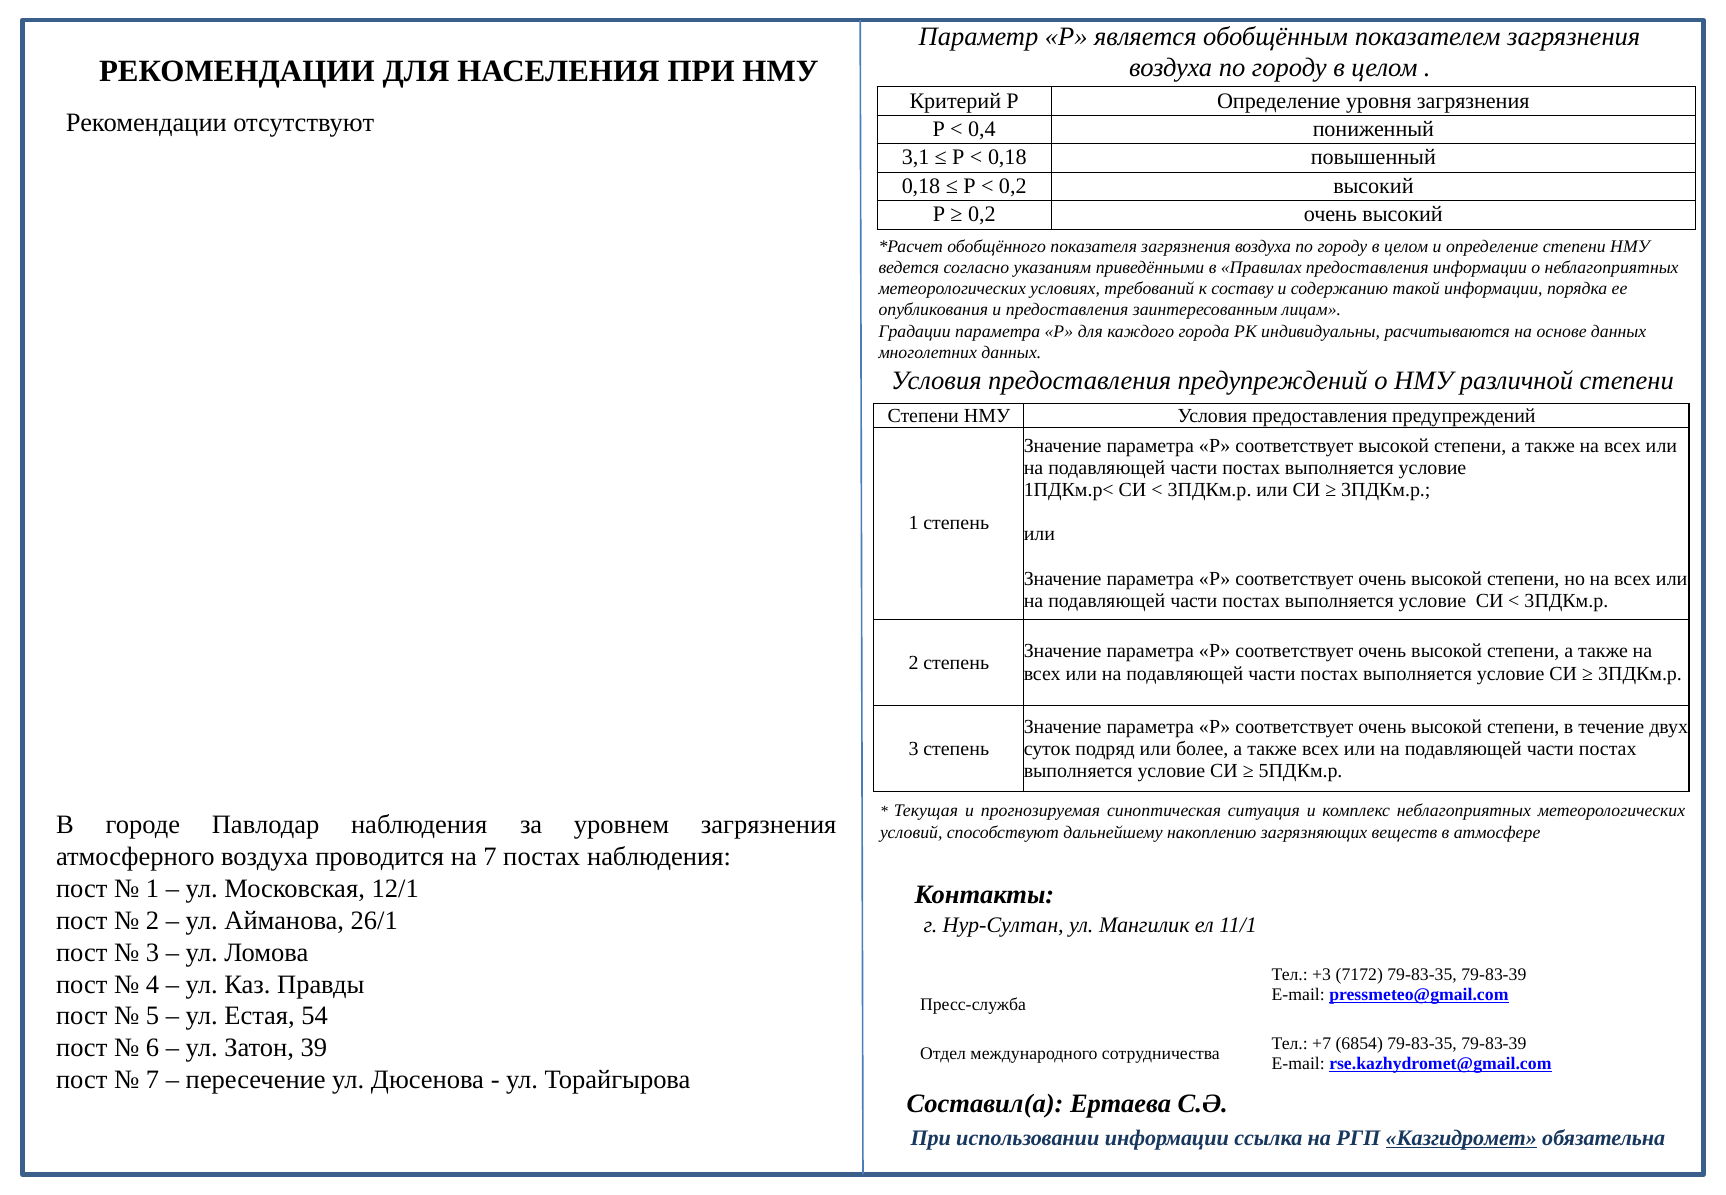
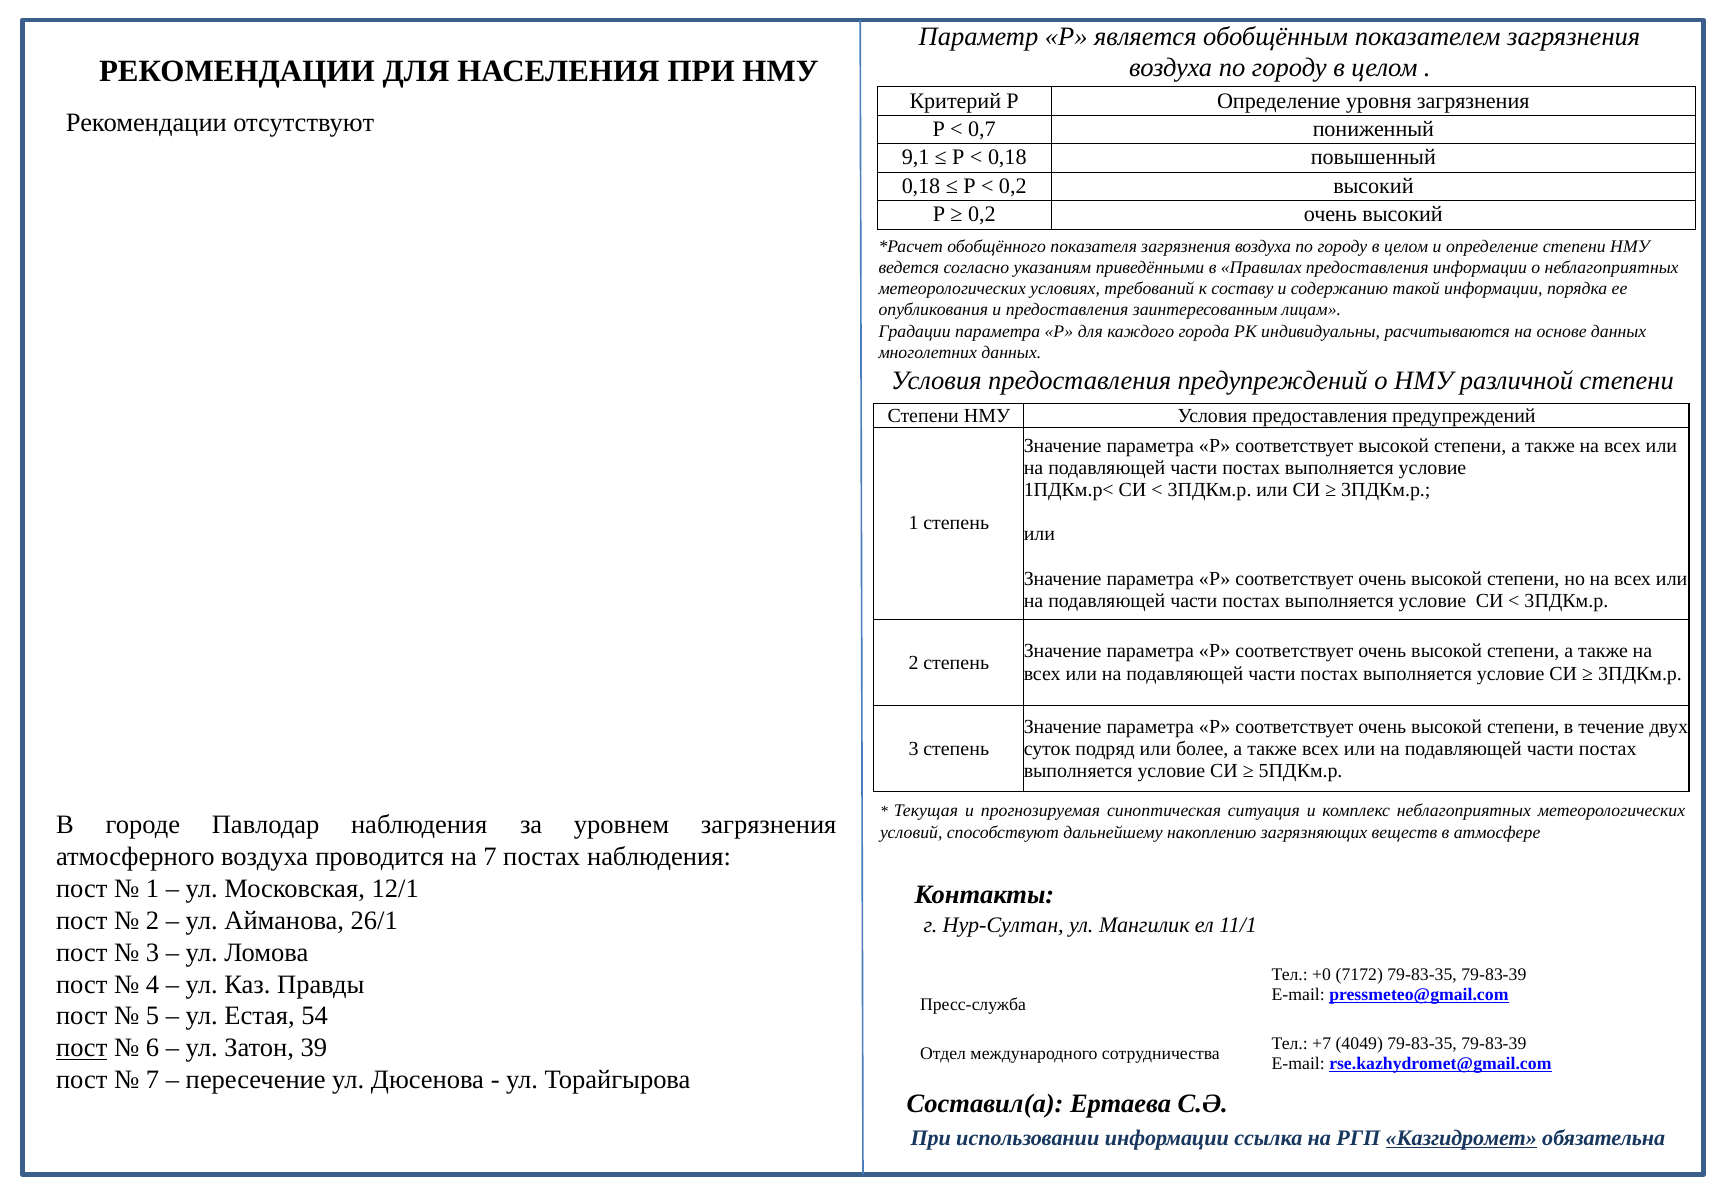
0,4: 0,4 -> 0,7
3,1: 3,1 -> 9,1
+3: +3 -> +0
6854: 6854 -> 4049
пост at (82, 1048) underline: none -> present
